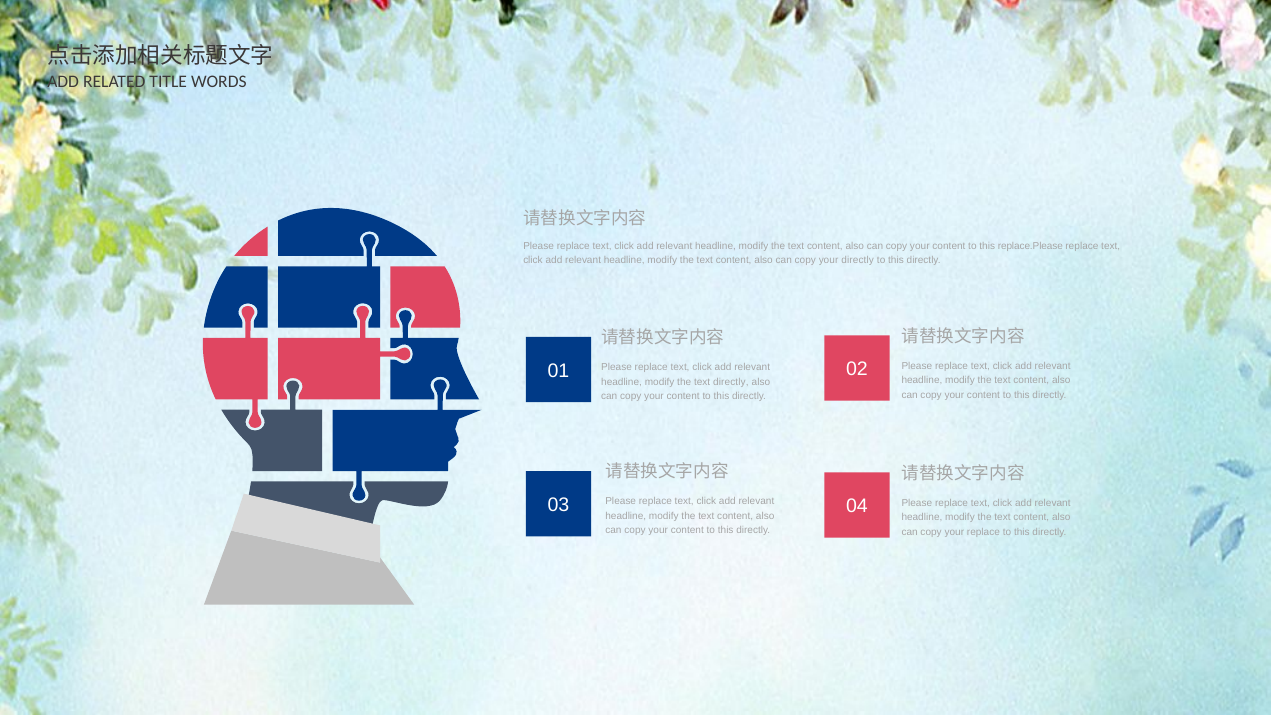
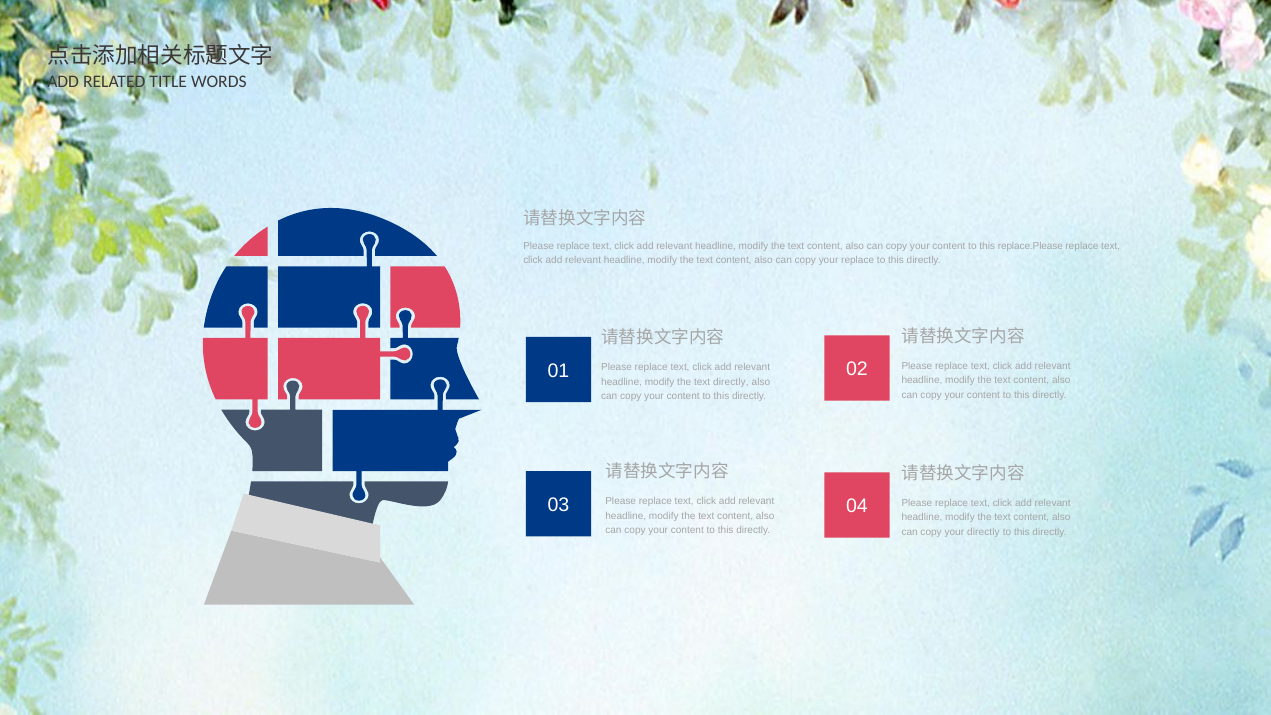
your directly: directly -> replace
your replace: replace -> directly
